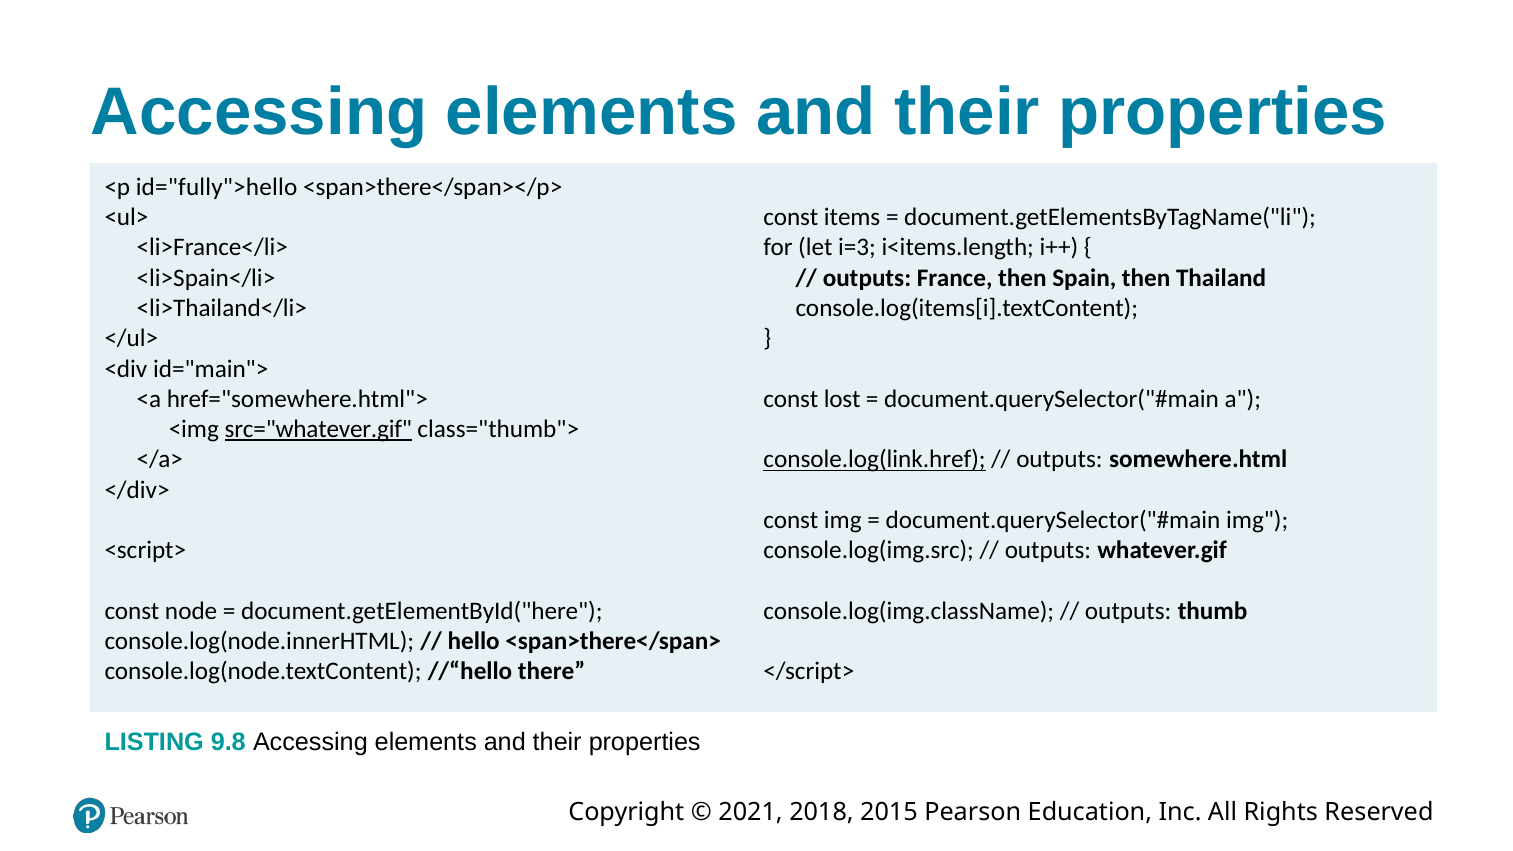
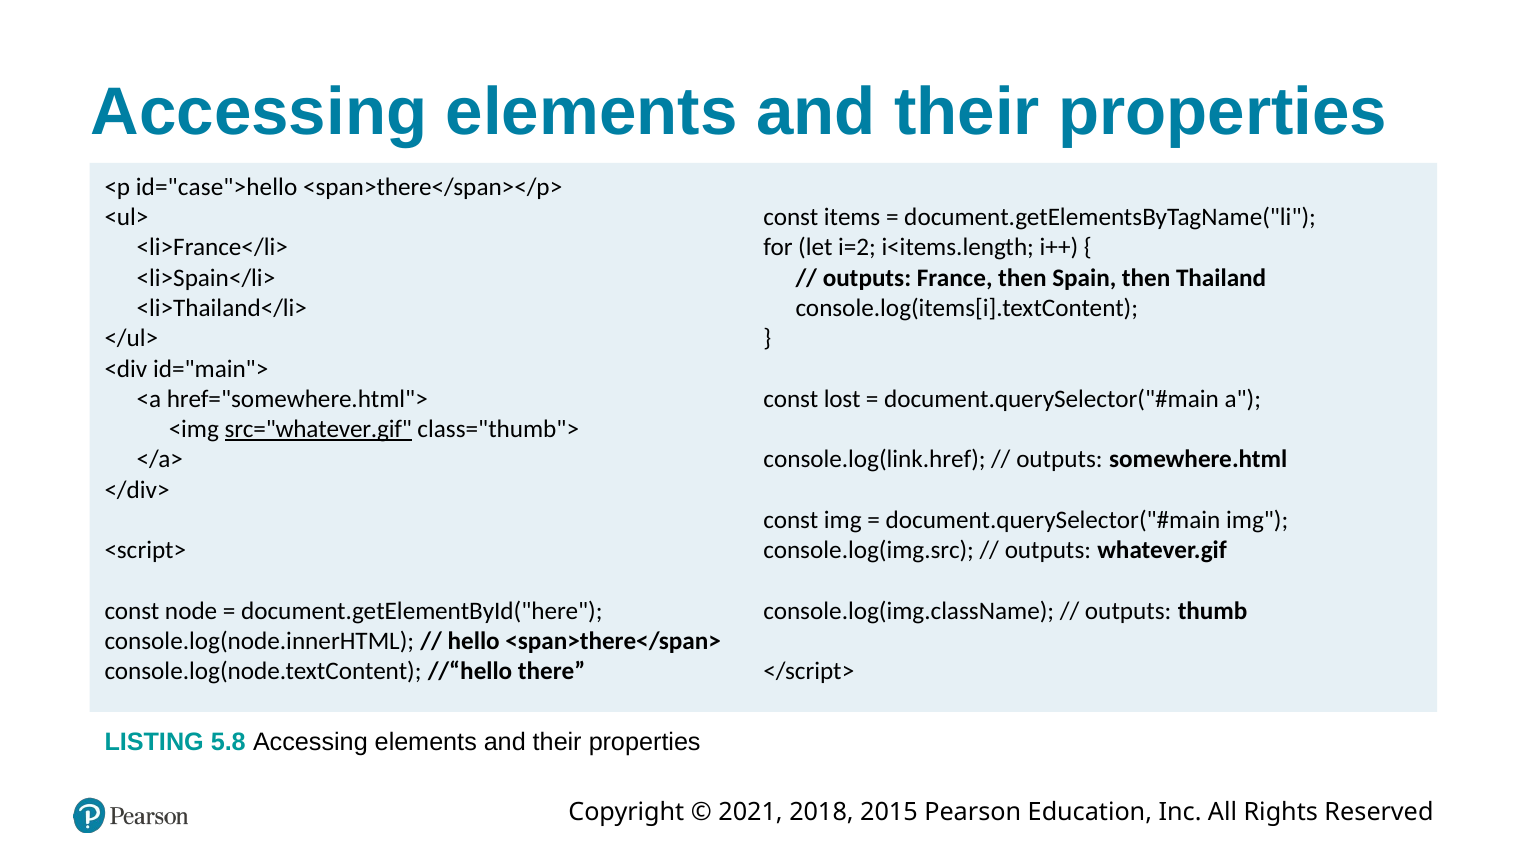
id="fully">hello: id="fully">hello -> id="case">hello
i=3: i=3 -> i=2
console.log(link.href underline: present -> none
9.8: 9.8 -> 5.8
